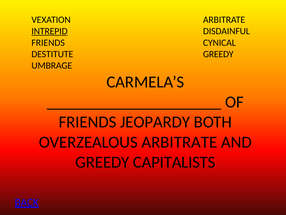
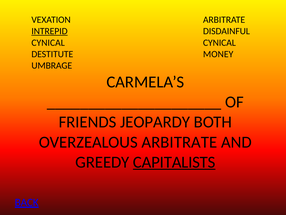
FRIENDS at (48, 43): FRIENDS -> CYNICAL
DESTITUTE GREEDY: GREEDY -> MONEY
CAPITALISTS underline: none -> present
